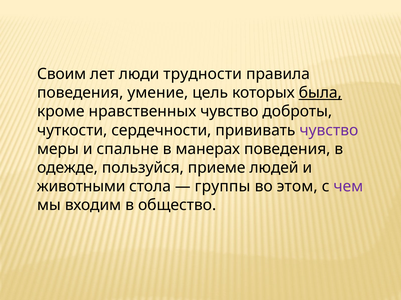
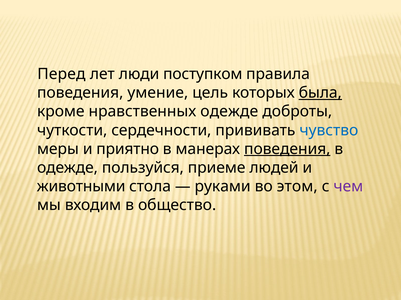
Своим: Своим -> Перед
трудности: трудности -> поступком
нравственных чувство: чувство -> одежде
чувство at (329, 131) colour: purple -> blue
спальне: спальне -> приятно
поведения at (287, 149) underline: none -> present
группы: группы -> руками
